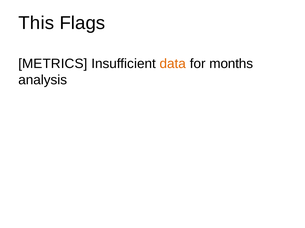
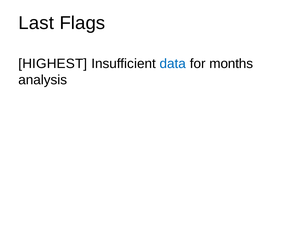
This: This -> Last
METRICS: METRICS -> HIGHEST
data colour: orange -> blue
